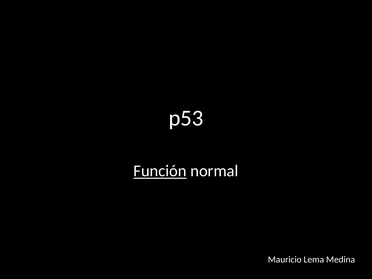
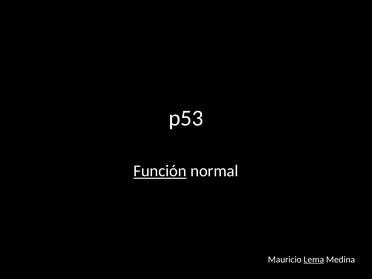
Lema underline: none -> present
